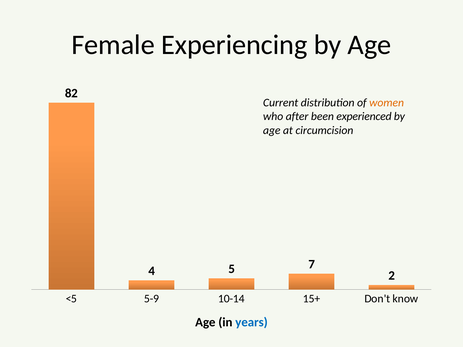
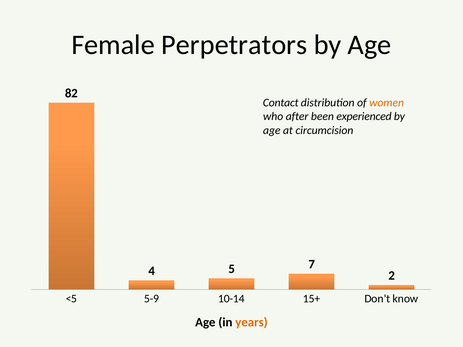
Experiencing: Experiencing -> Perpetrators
Current: Current -> Contact
years colour: blue -> orange
